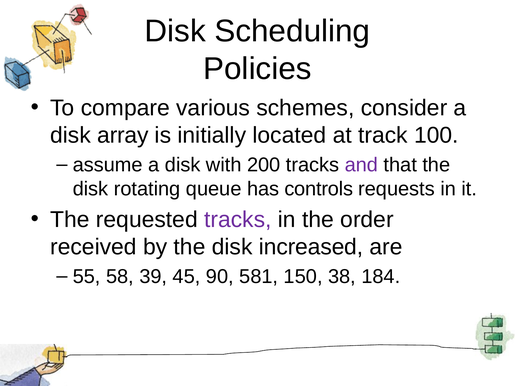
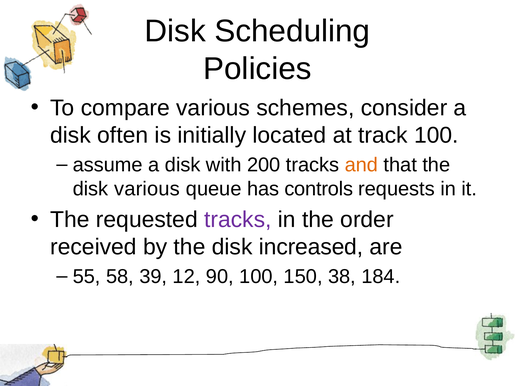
array: array -> often
and colour: purple -> orange
disk rotating: rotating -> various
45: 45 -> 12
90 581: 581 -> 100
